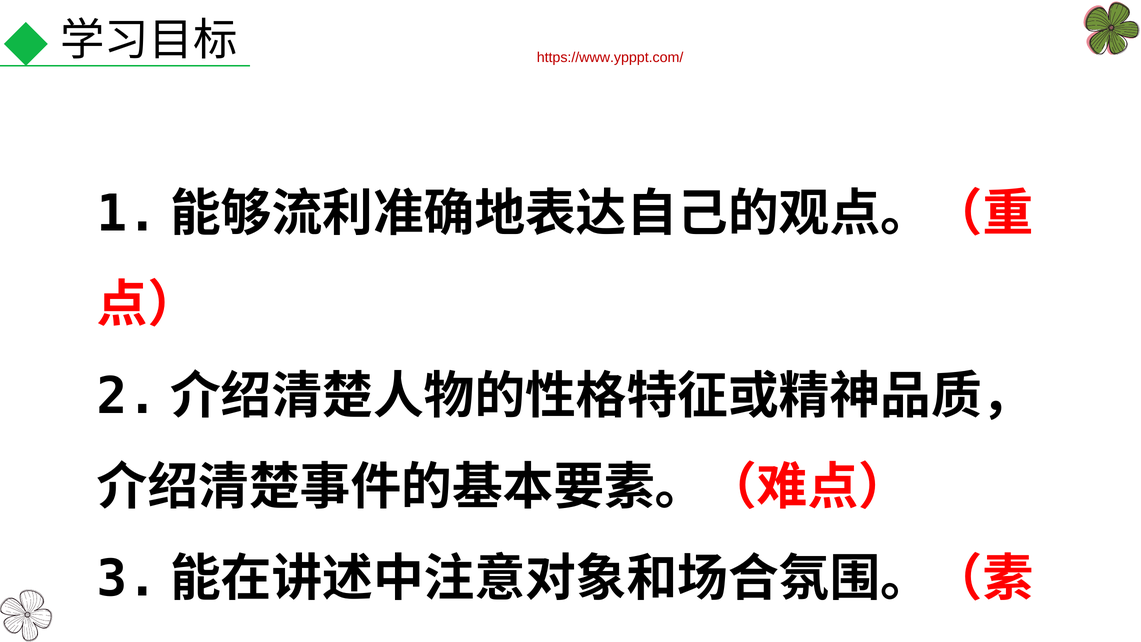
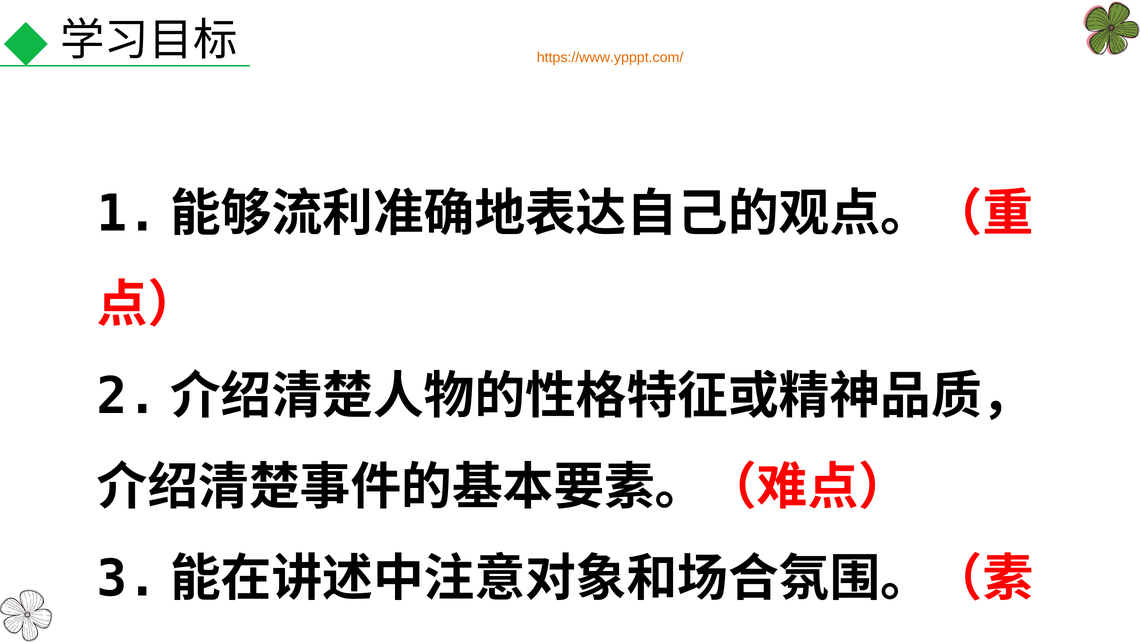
https://www.ypppt.com/ colour: red -> orange
